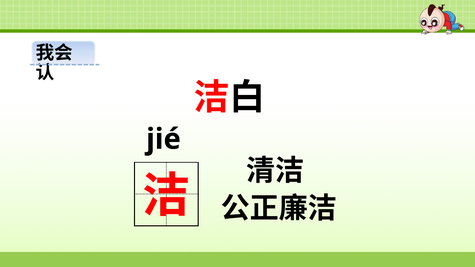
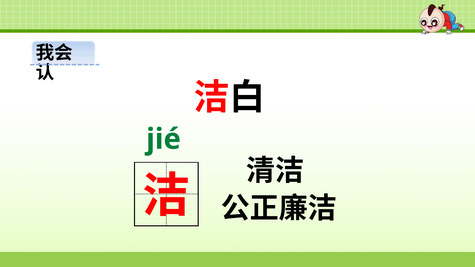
jié colour: black -> green
